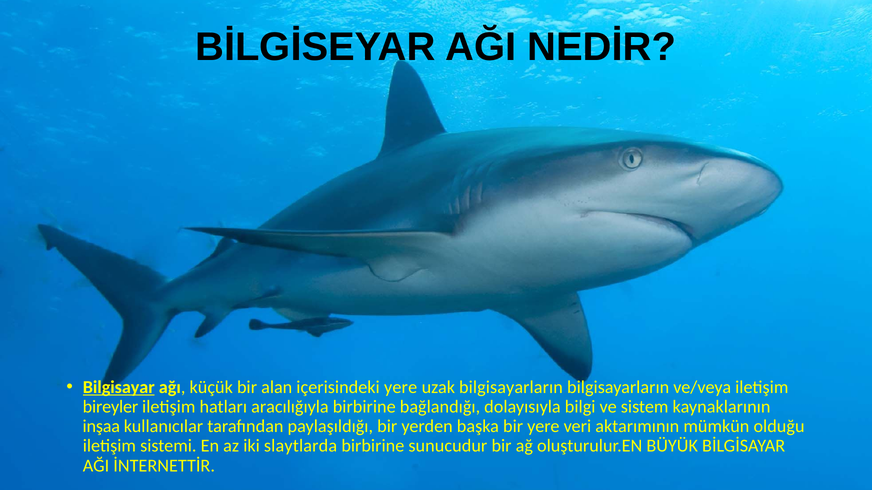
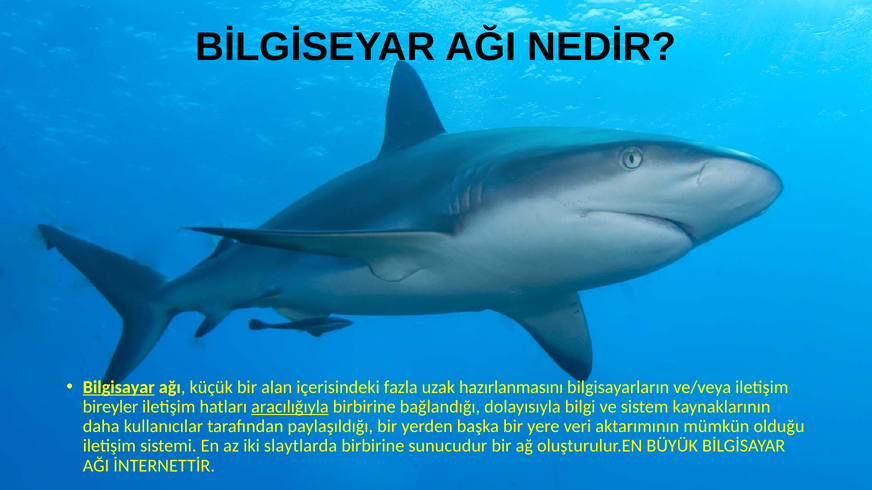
içerisindeki yere: yere -> fazla
uzak bilgisayarların: bilgisayarların -> hazırlanmasını
aracılığıyla underline: none -> present
inşaa: inşaa -> daha
